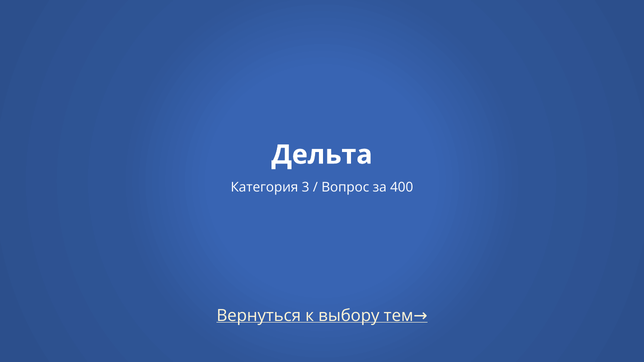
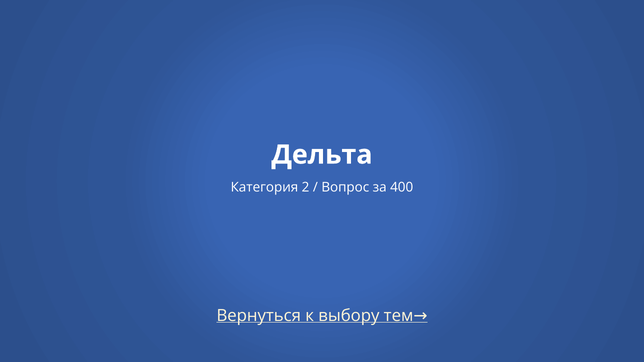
3: 3 -> 2
